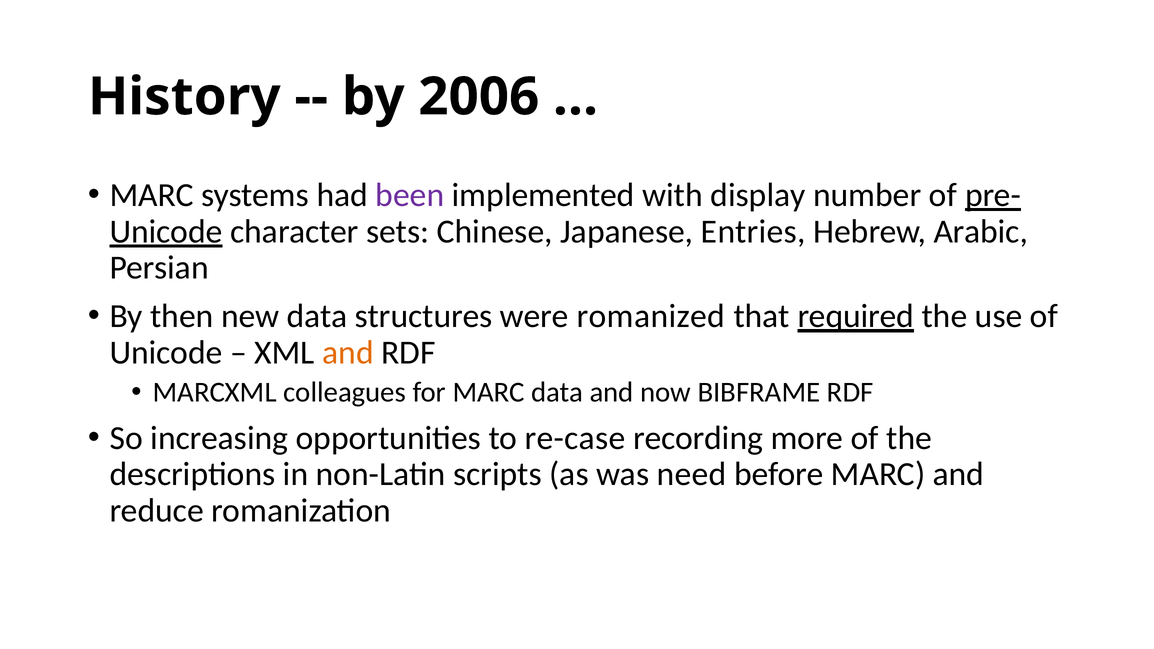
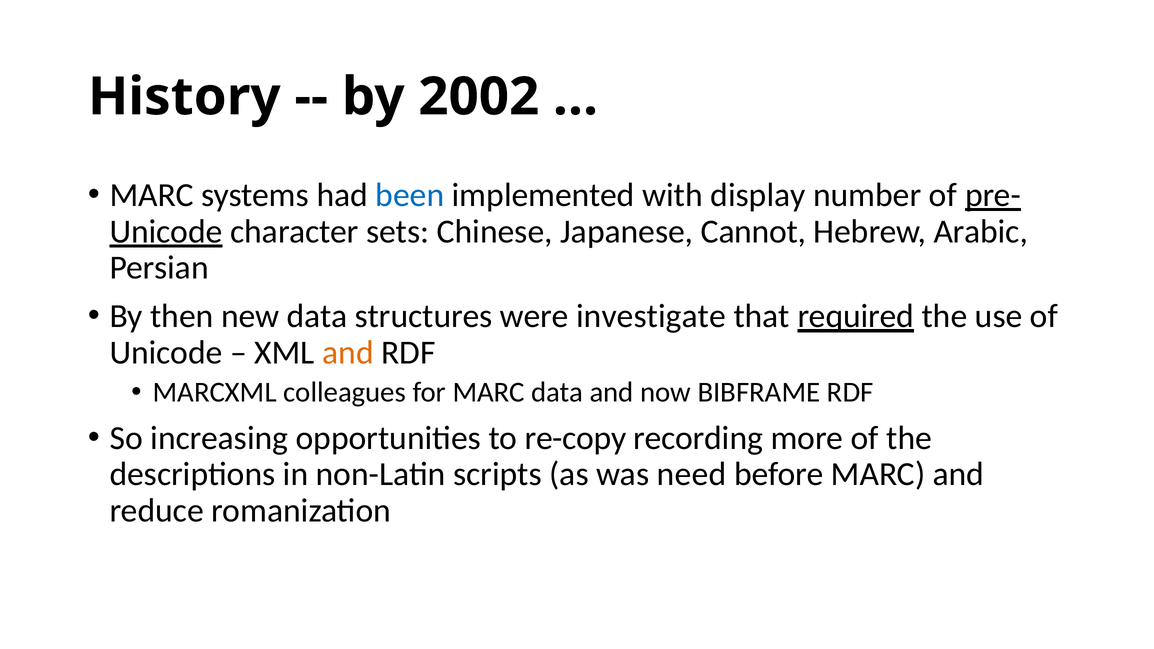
2006: 2006 -> 2002
been colour: purple -> blue
Entries: Entries -> Cannot
romanized: romanized -> investigate
re-case: re-case -> re-copy
